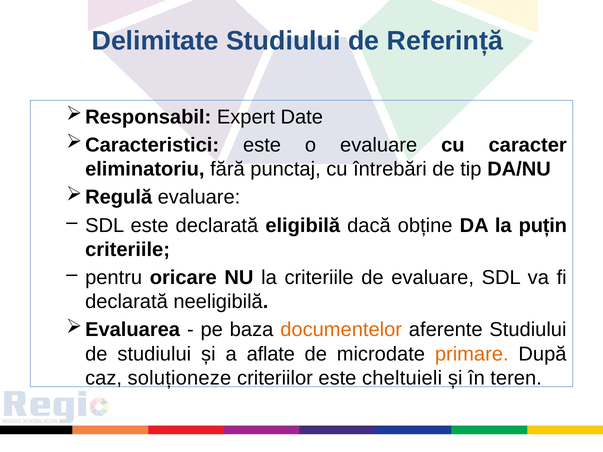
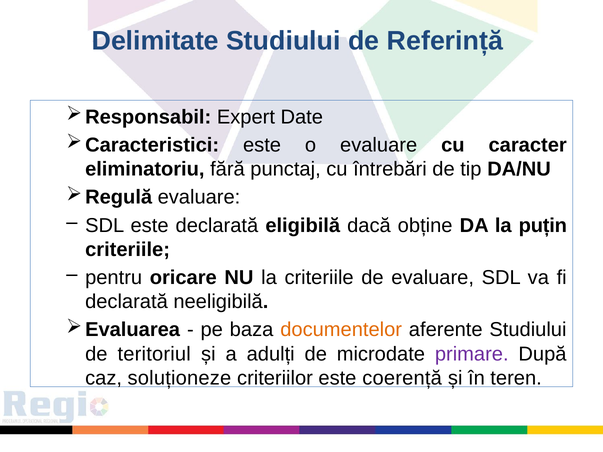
de studiului: studiului -> teritoriul
aflate: aflate -> adulți
primare colour: orange -> purple
cheltuieli: cheltuieli -> coerență
